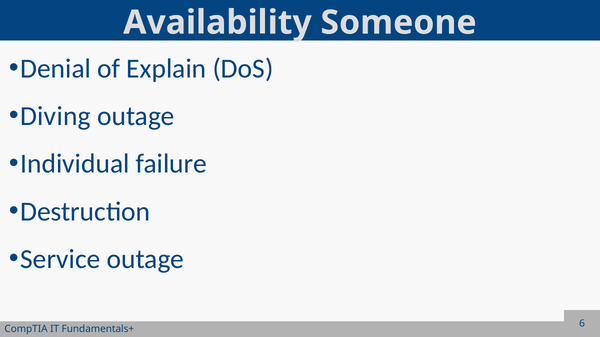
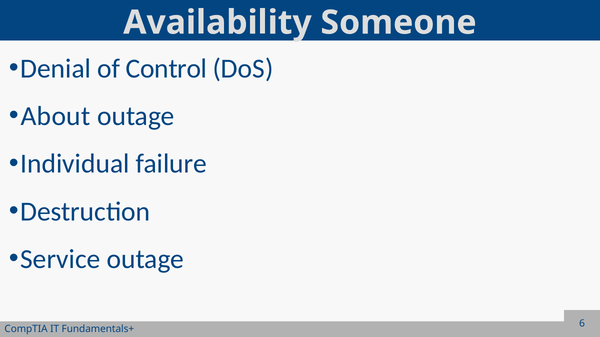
Explain: Explain -> Control
Diving: Diving -> About
